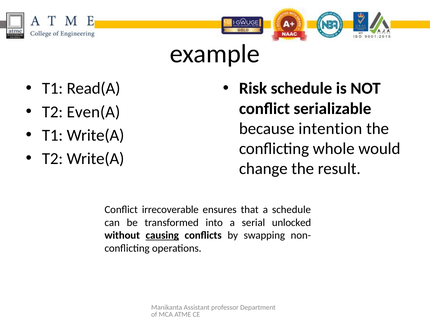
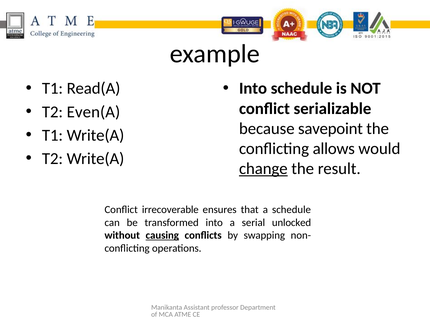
Risk at (253, 89): Risk -> Into
intention: intention -> savepoint
whole: whole -> allows
change underline: none -> present
